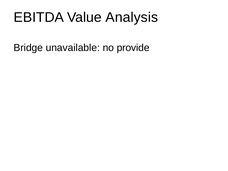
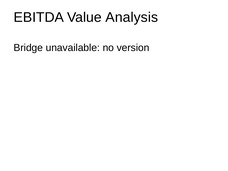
provide: provide -> version
